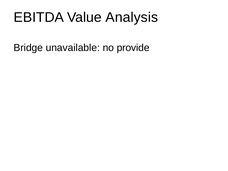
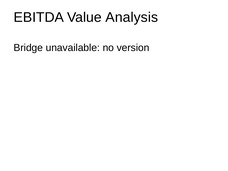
provide: provide -> version
